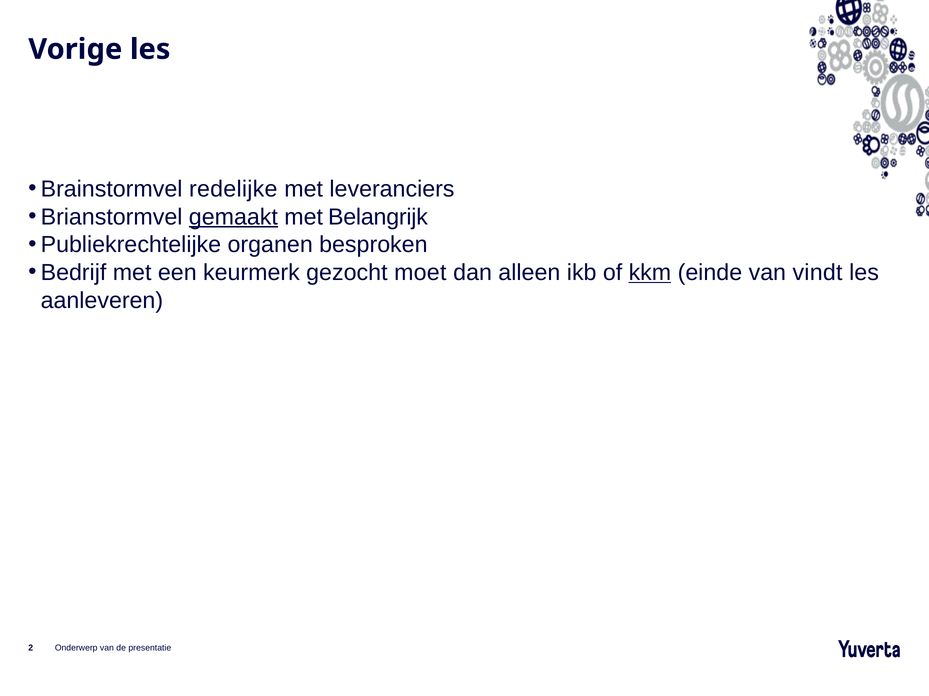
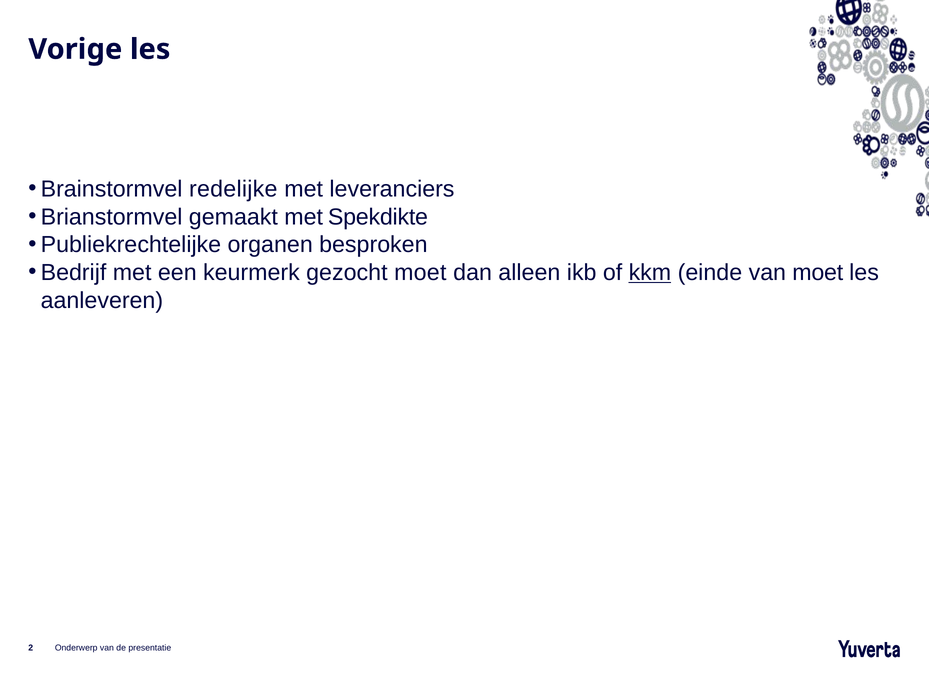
gemaakt underline: present -> none
Belangrijk: Belangrijk -> Spekdikte
van vindt: vindt -> moet
